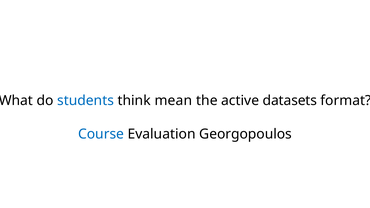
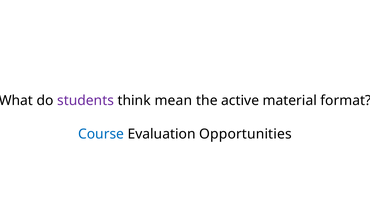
students colour: blue -> purple
datasets: datasets -> material
Georgopoulos: Georgopoulos -> Opportunities
